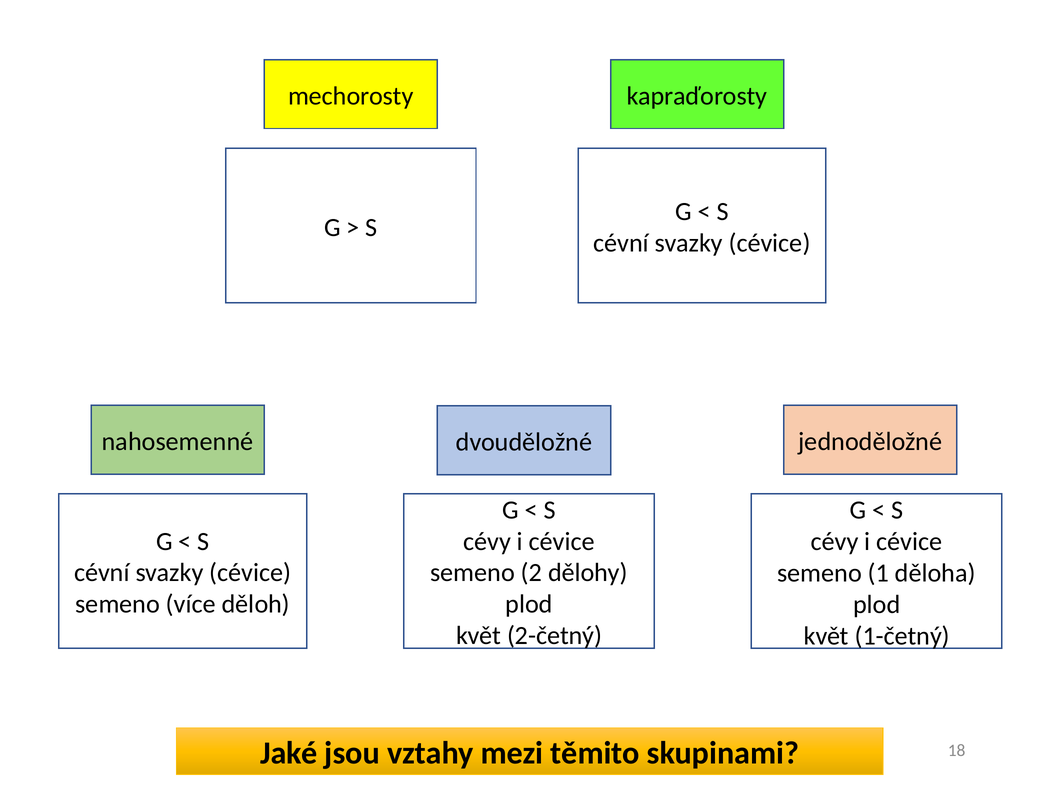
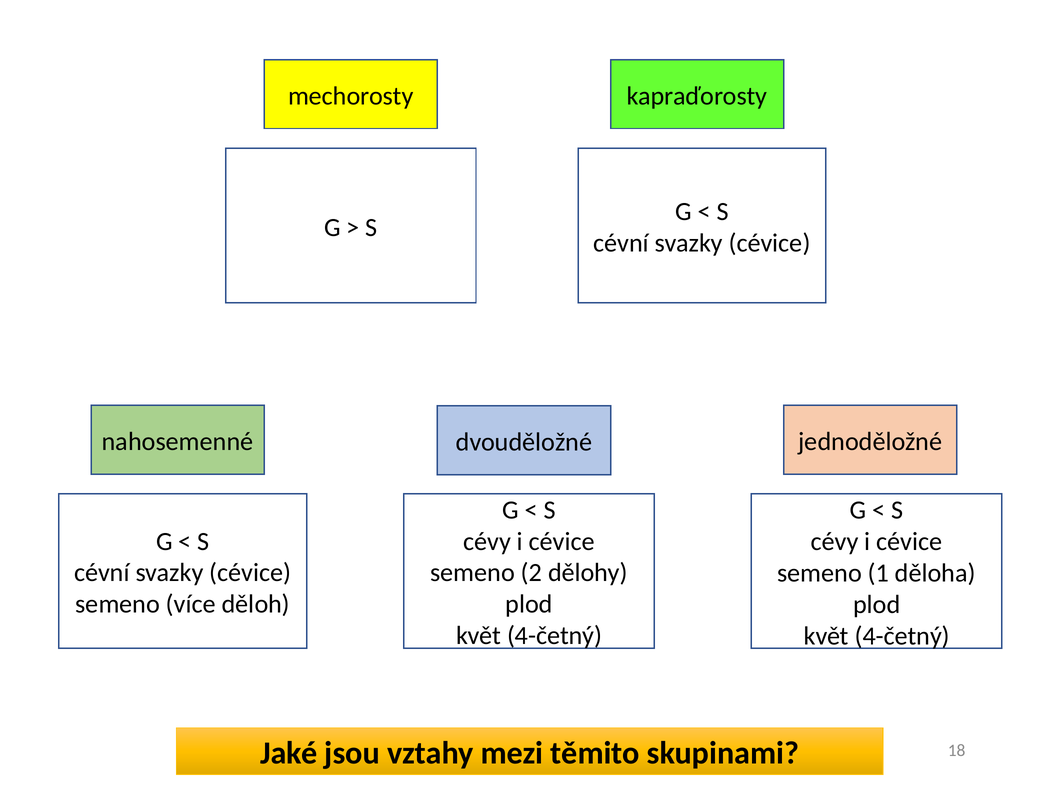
2-četný at (555, 636): 2-četný -> 4-četný
1-četný at (902, 636): 1-četný -> 4-četný
